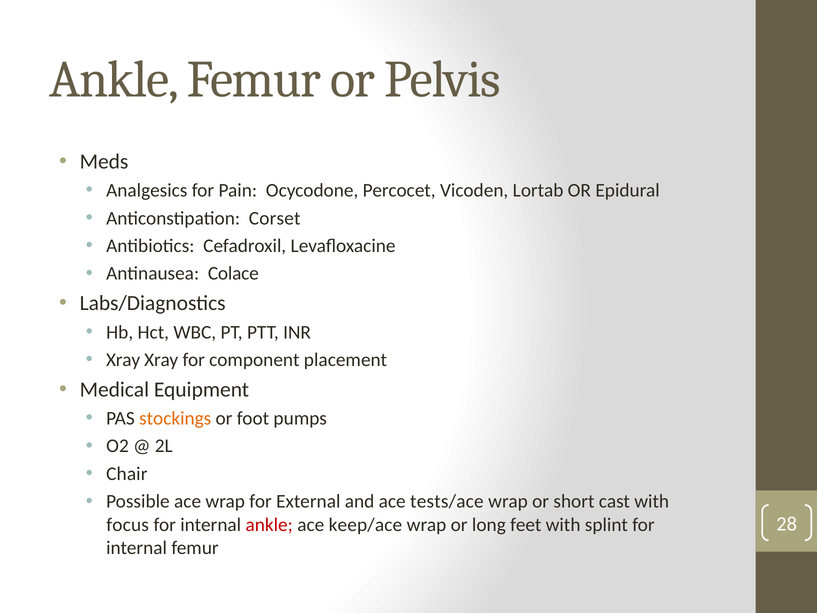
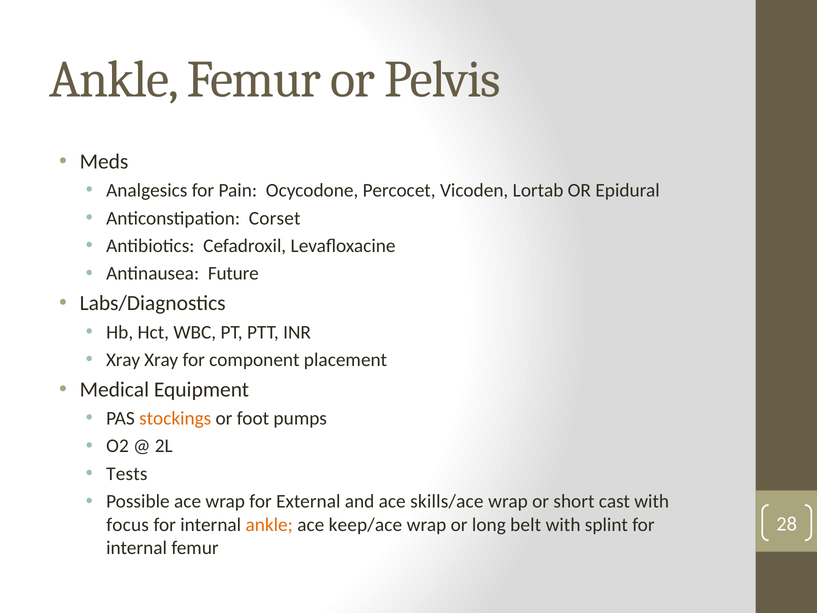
Colace: Colace -> Future
Chair: Chair -> Tests
tests/ace: tests/ace -> skills/ace
ankle at (269, 524) colour: red -> orange
feet: feet -> belt
